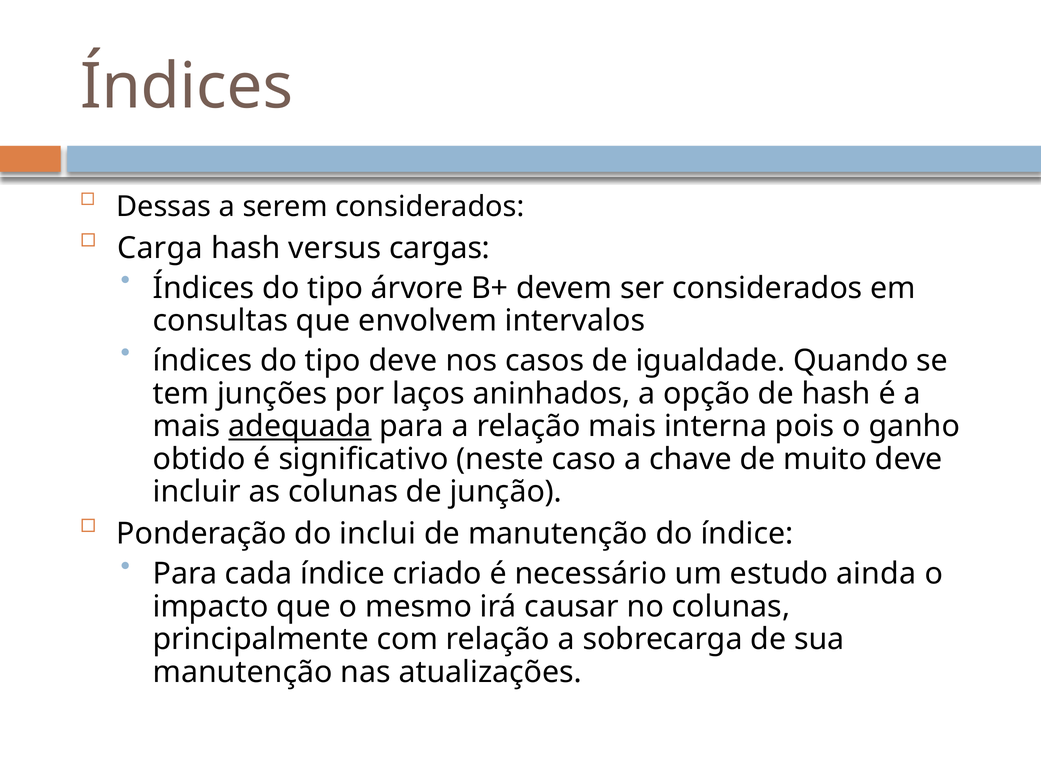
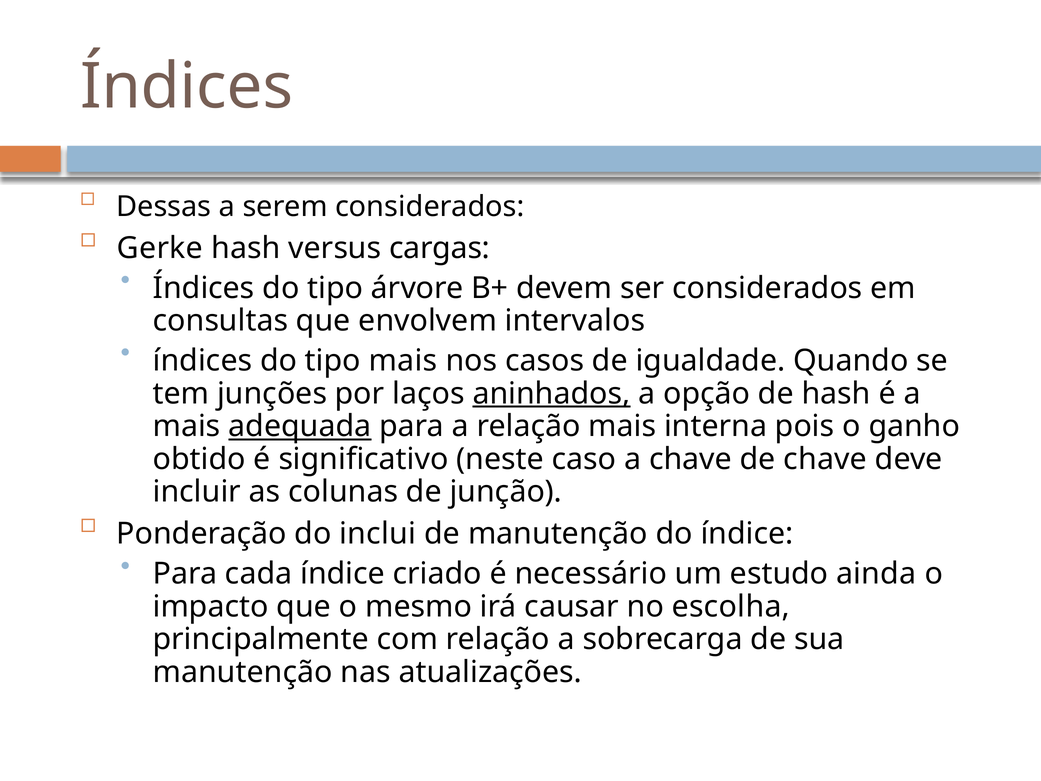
Carga: Carga -> Gerke
tipo deve: deve -> mais
aninhados underline: none -> present
de muito: muito -> chave
no colunas: colunas -> escolha
